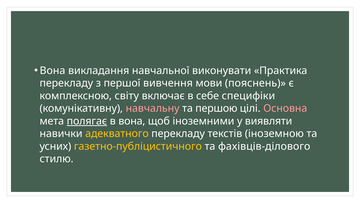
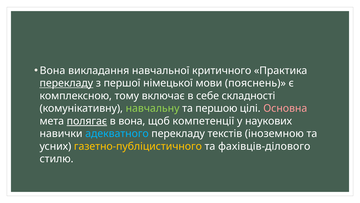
виконувати: виконувати -> критичного
перекладу at (66, 83) underline: none -> present
вивчення: вивчення -> німецької
світу: світу -> тому
специфіки: специфіки -> складності
навчальну colour: pink -> light green
іноземними: іноземними -> компетенції
виявляти: виявляти -> наукових
адекватного colour: yellow -> light blue
